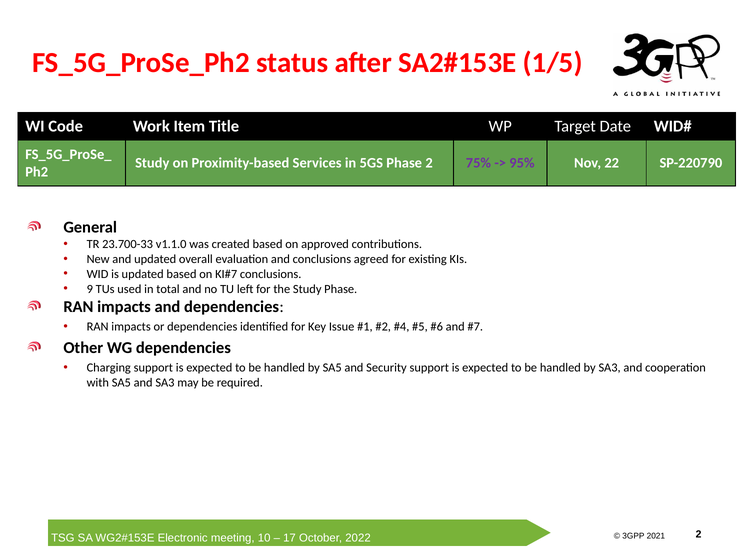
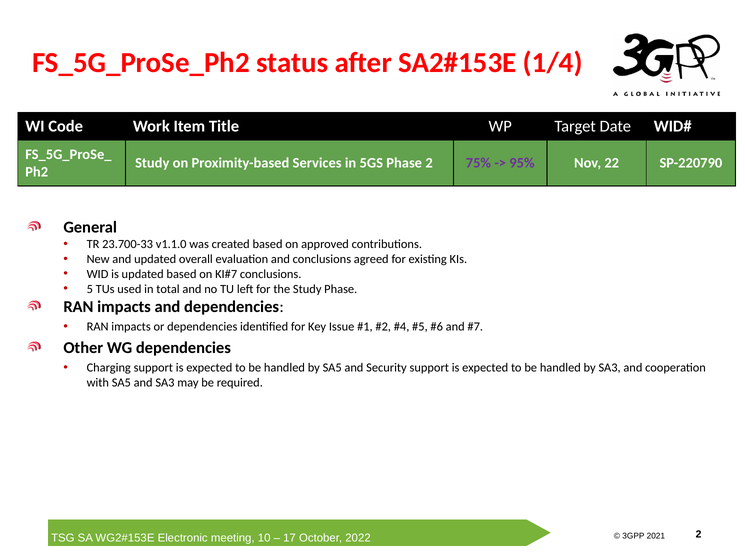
1/5: 1/5 -> 1/4
9: 9 -> 5
